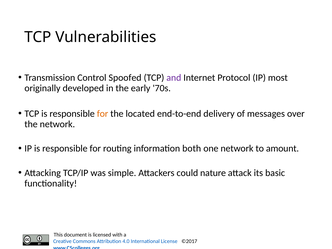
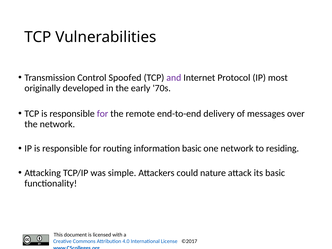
for at (103, 114) colour: orange -> purple
located: located -> remote
information both: both -> basic
amount: amount -> residing
